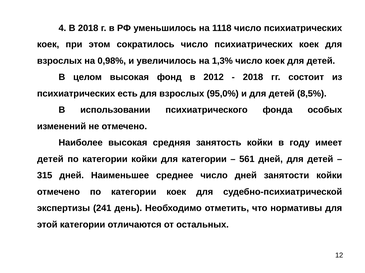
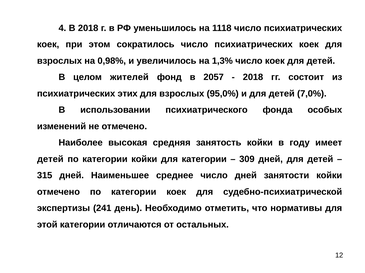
целом высокая: высокая -> жителей
2012: 2012 -> 2057
есть: есть -> этих
8,5%: 8,5% -> 7,0%
561: 561 -> 309
